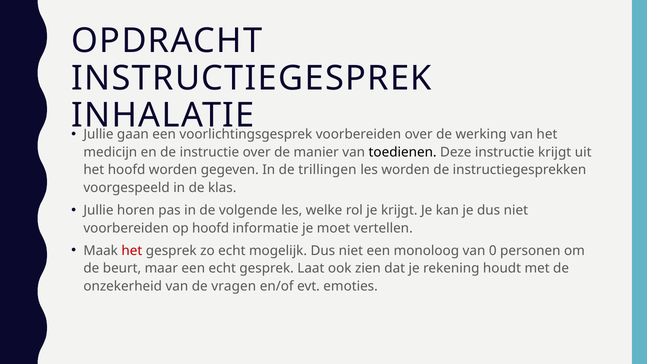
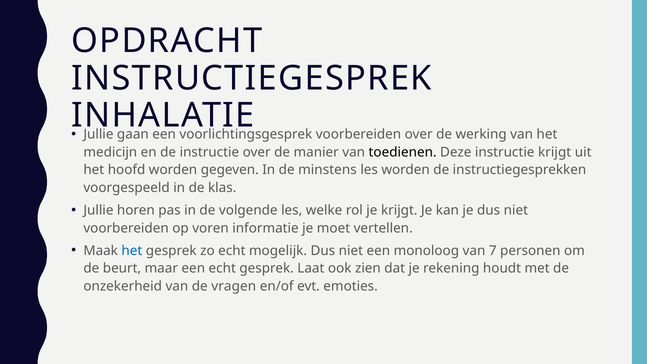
trillingen: trillingen -> minstens
op hoofd: hoofd -> voren
het at (132, 251) colour: red -> blue
0: 0 -> 7
